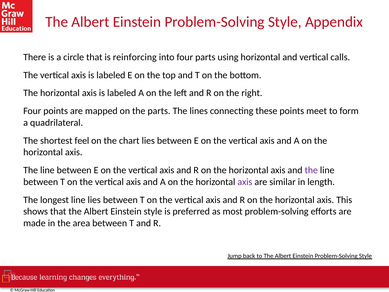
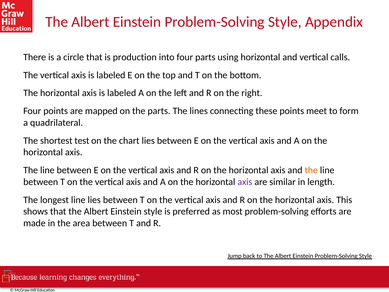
reinforcing: reinforcing -> production
feel: feel -> test
the at (311, 170) colour: purple -> orange
